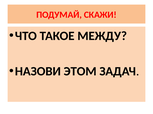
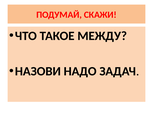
ЭТОМ: ЭТОМ -> НАДО
